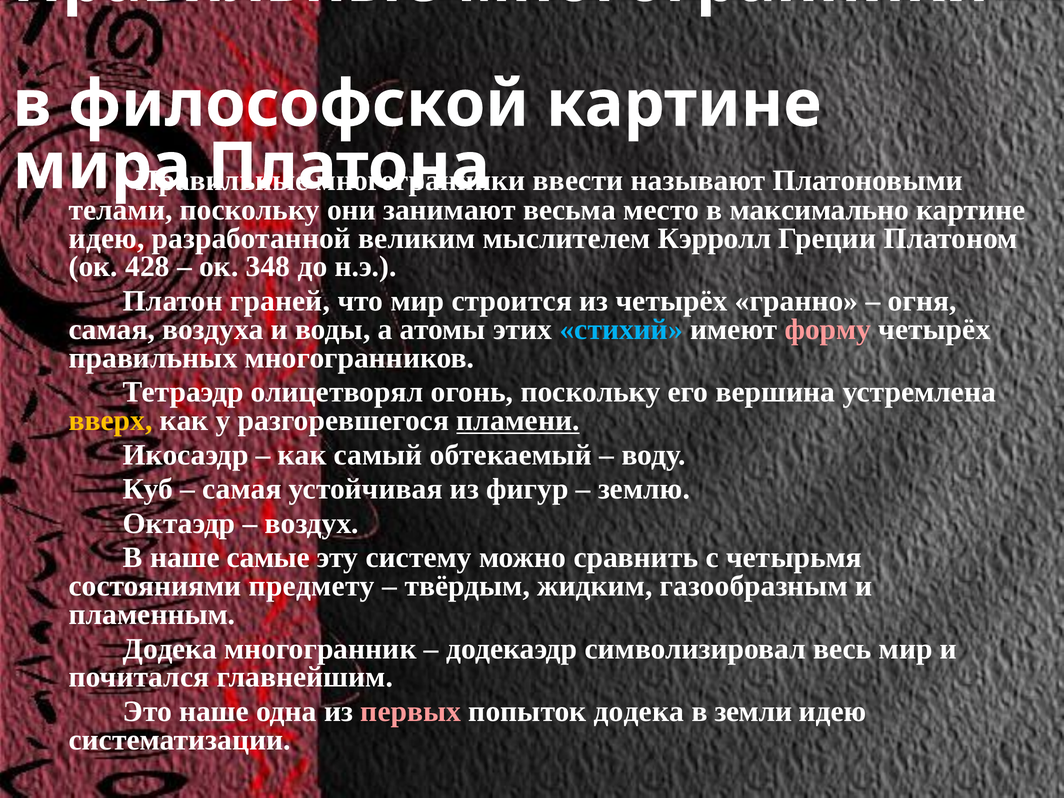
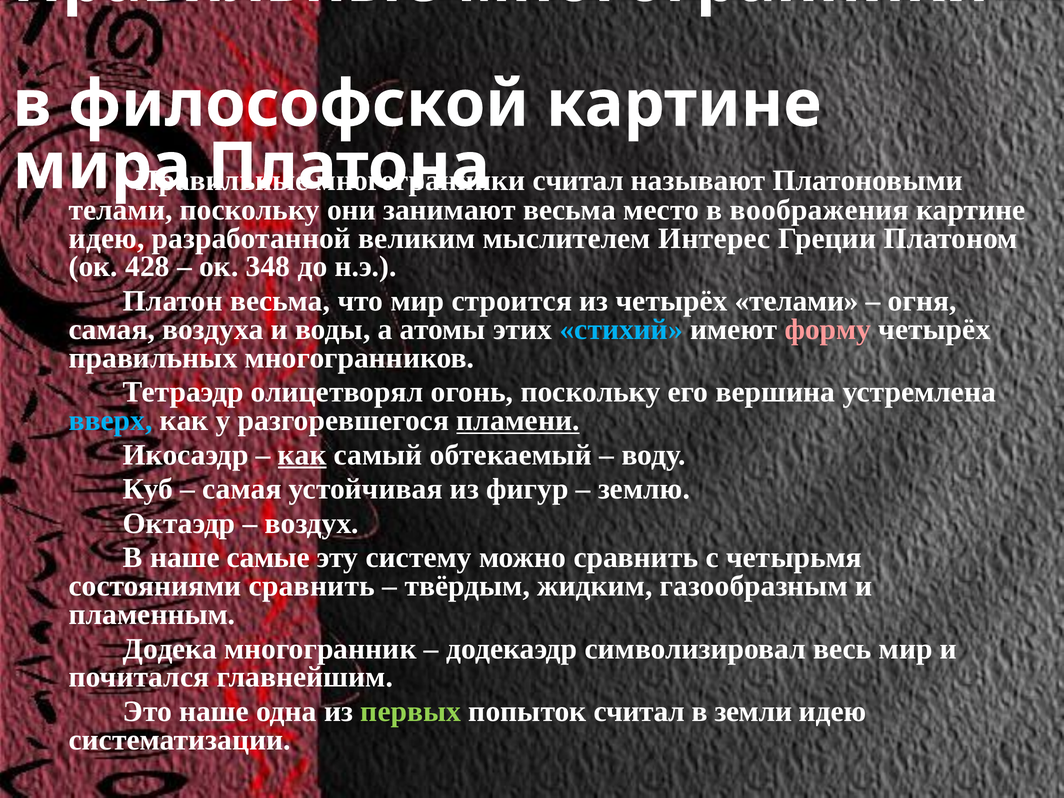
ввести at (578, 180): ввести -> считал
максимально: максимально -> воображения
Кэрролл: Кэрролл -> Интерес
Платон граней: граней -> весьма
четырёх гранно: гранно -> телами
вверх colour: yellow -> light blue
как at (302, 455) underline: none -> present
состояниями предмету: предмету -> сравнить
первых colour: pink -> light green
попыток додека: додека -> считал
